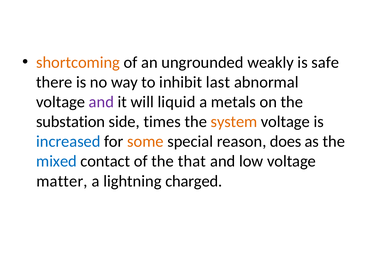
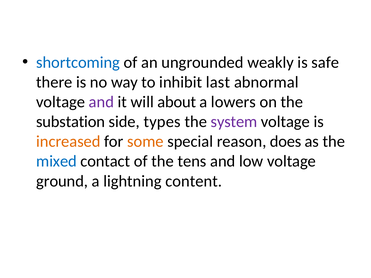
shortcoming colour: orange -> blue
liquid: liquid -> about
metals: metals -> lowers
times: times -> types
system colour: orange -> purple
increased colour: blue -> orange
that: that -> tens
matter: matter -> ground
charged: charged -> content
